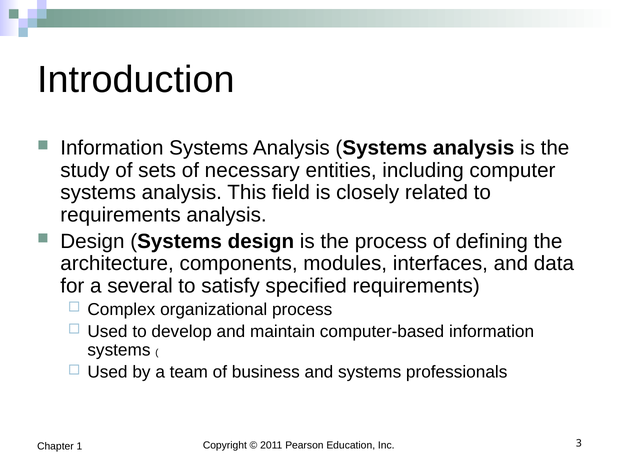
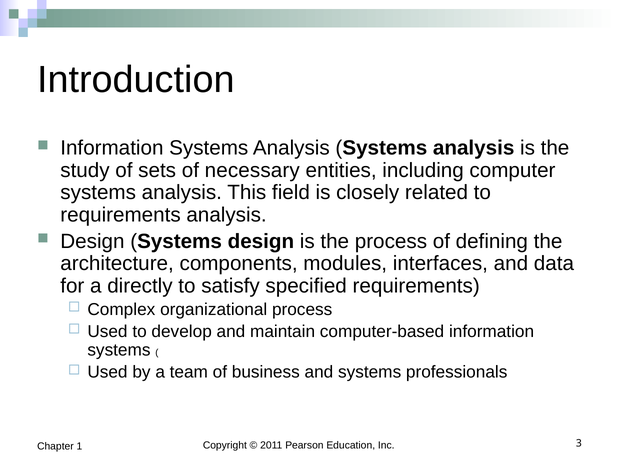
several: several -> directly
